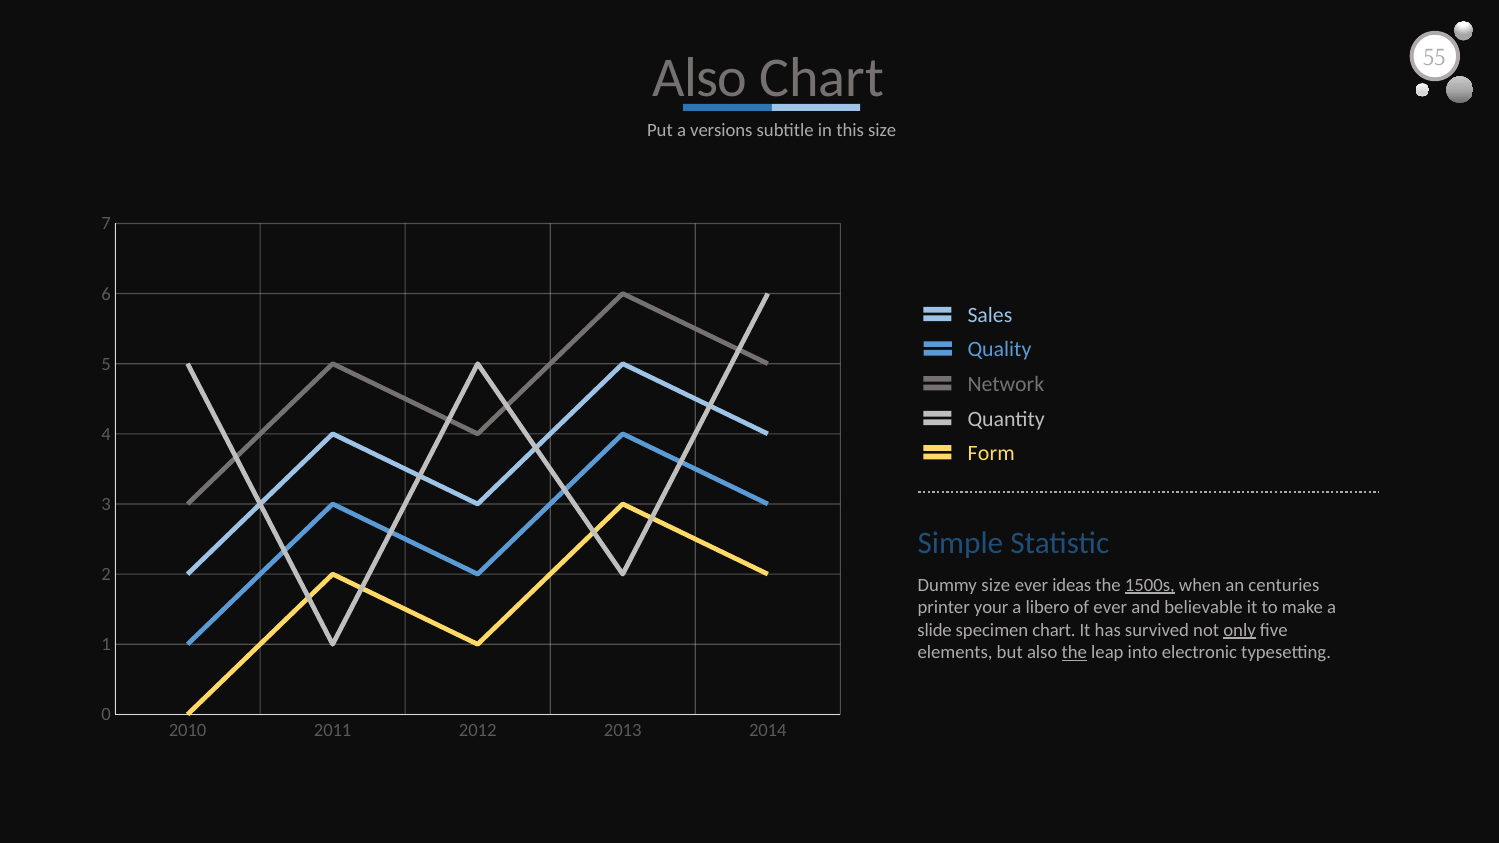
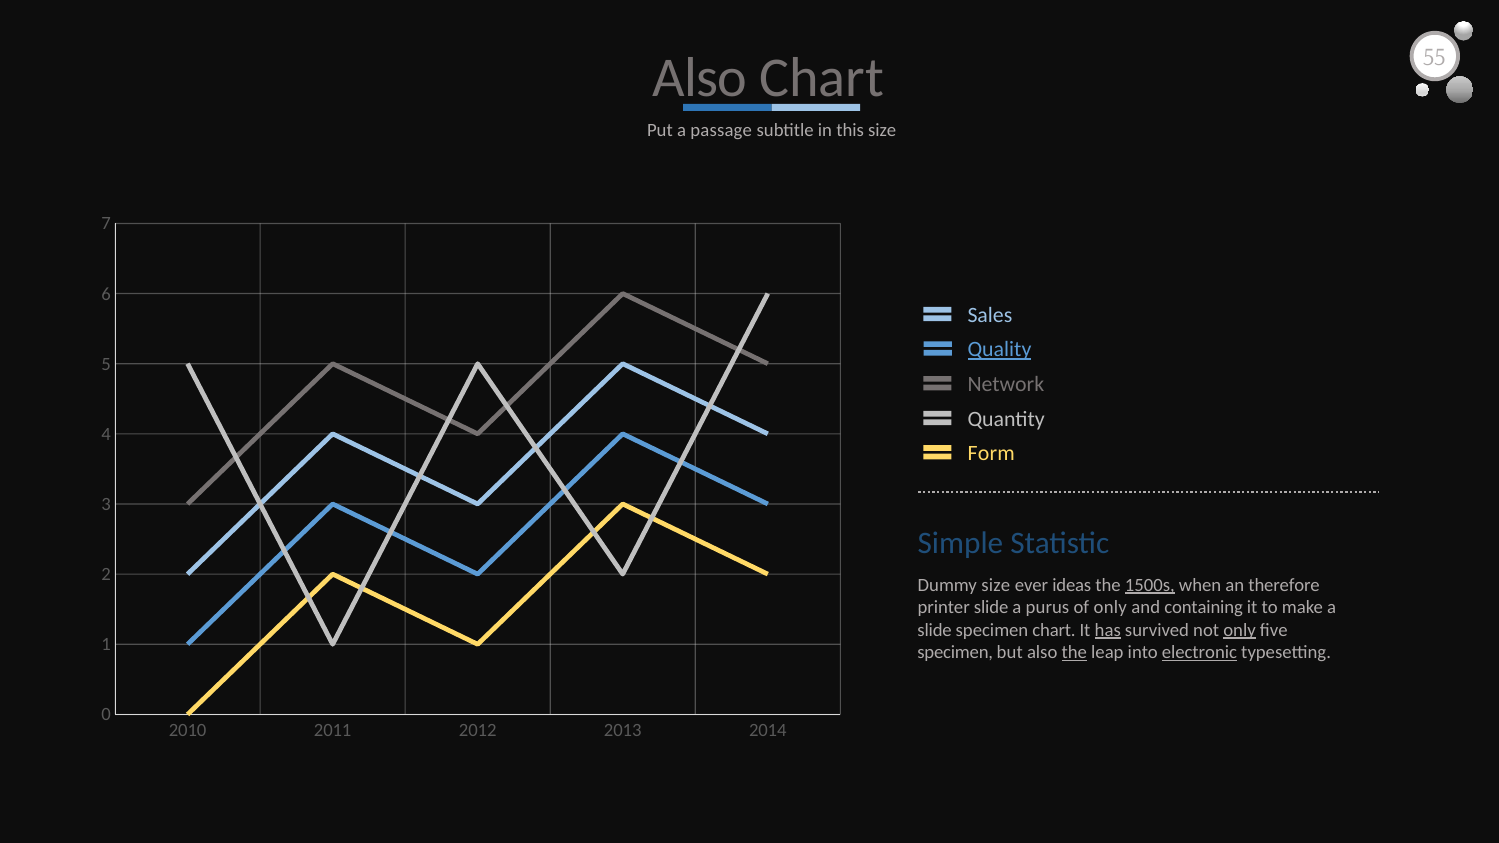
versions: versions -> passage
Quality underline: none -> present
centuries: centuries -> therefore
printer your: your -> slide
libero: libero -> purus
of ever: ever -> only
believable: believable -> containing
has underline: none -> present
elements at (955, 653): elements -> specimen
electronic underline: none -> present
